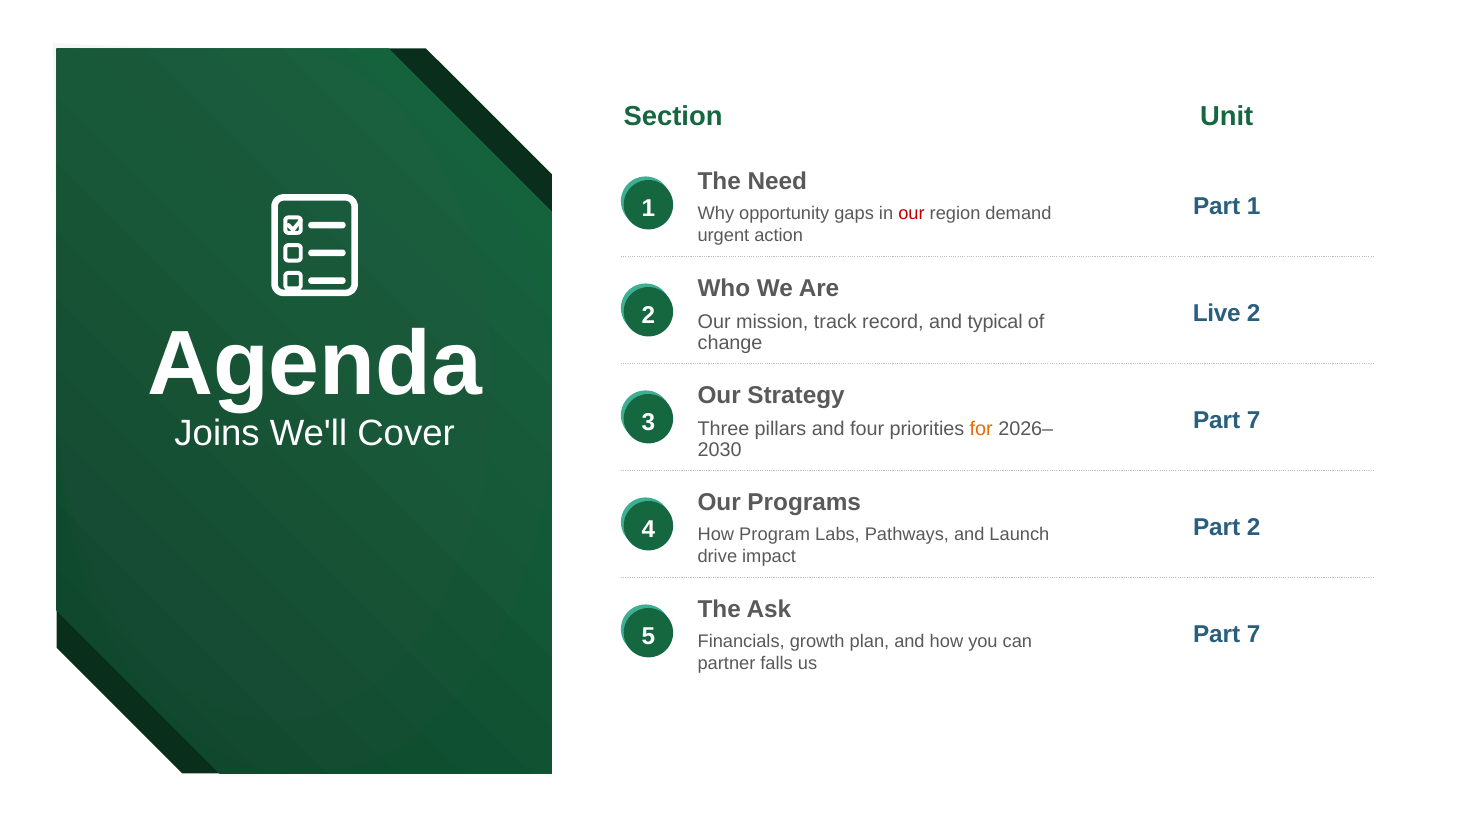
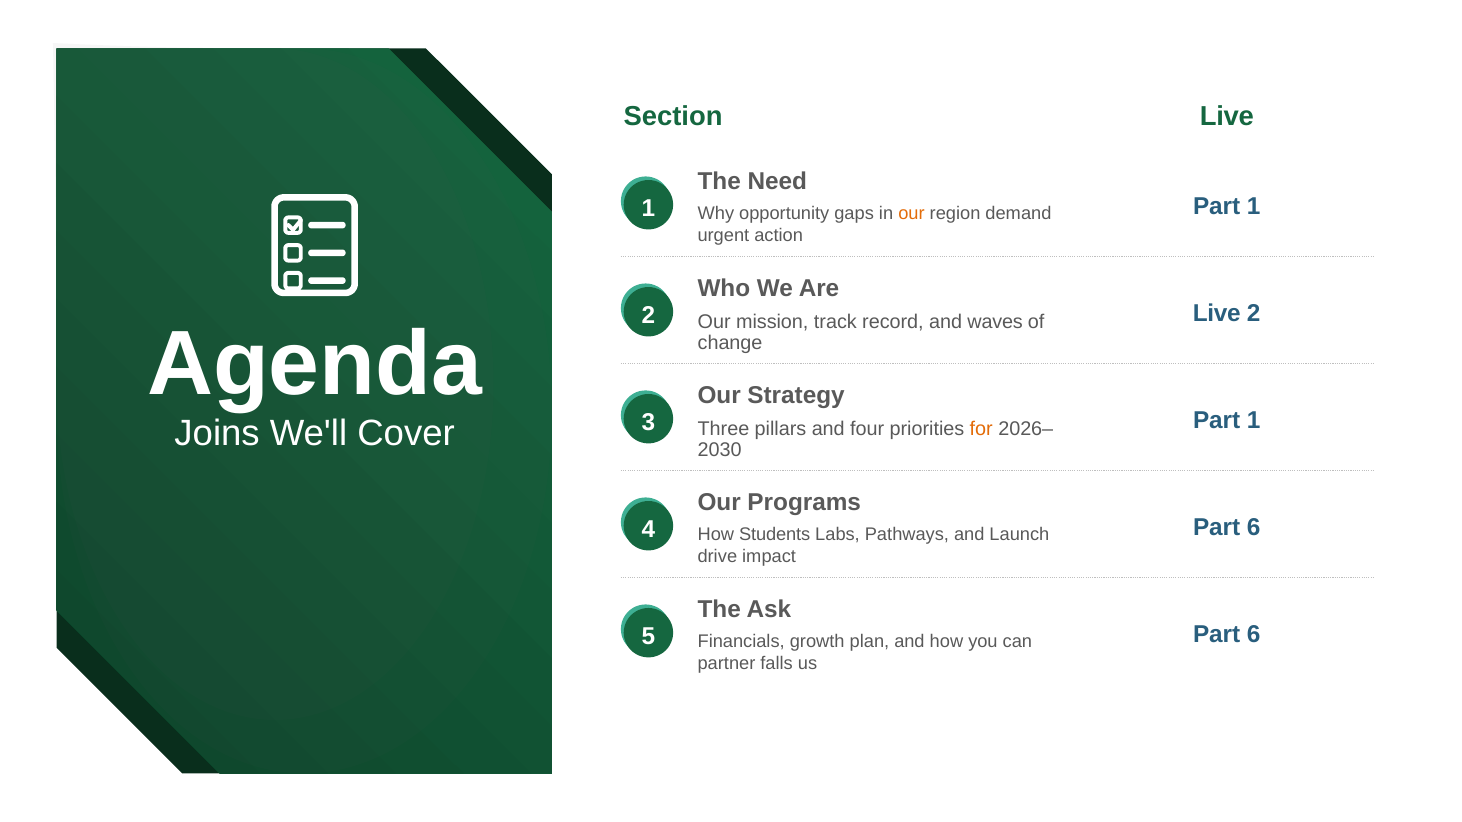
Section Unit: Unit -> Live
our at (911, 214) colour: red -> orange
typical: typical -> waves
7 at (1254, 420): 7 -> 1
2 at (1254, 527): 2 -> 6
Program: Program -> Students
7 at (1254, 634): 7 -> 6
